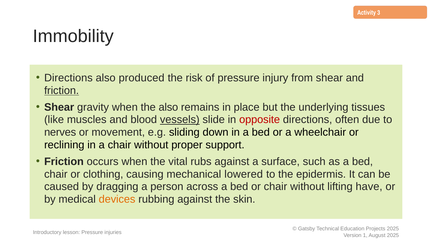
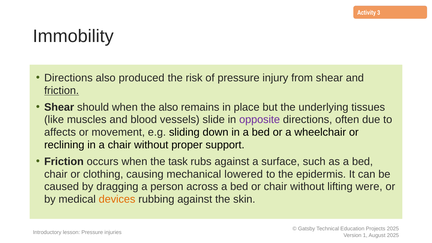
gravity: gravity -> should
vessels underline: present -> none
opposite colour: red -> purple
nerves: nerves -> affects
vital: vital -> task
have: have -> were
